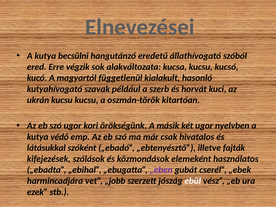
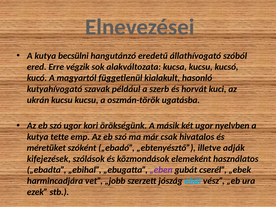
kitartóan: kitartóan -> ugatásba
védő: védő -> tette
látásukkal: látásukkal -> méretüket
fajták: fajták -> adják
ebül colour: white -> light blue
